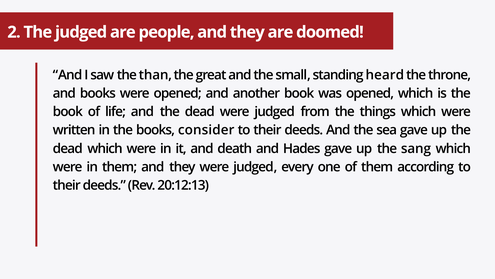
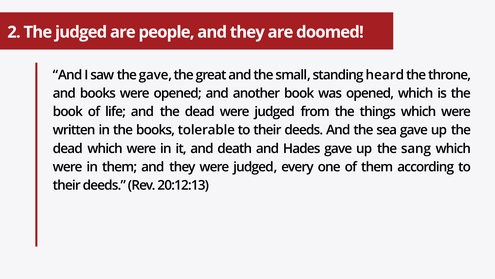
the than: than -> gave
consider: consider -> tolerable
